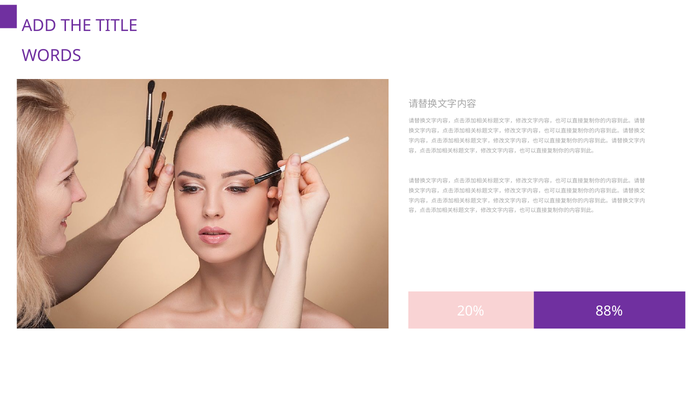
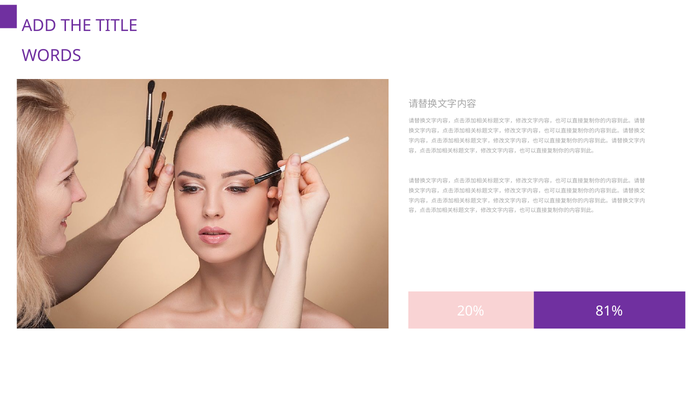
88%: 88% -> 81%
